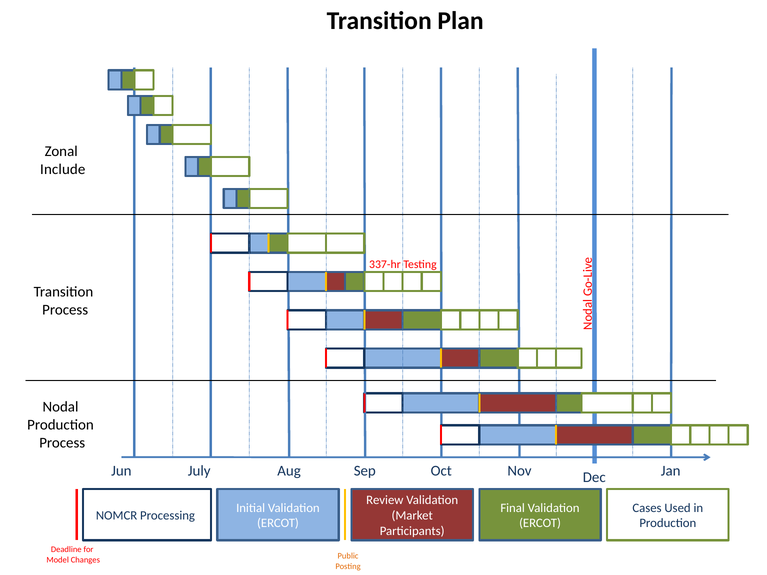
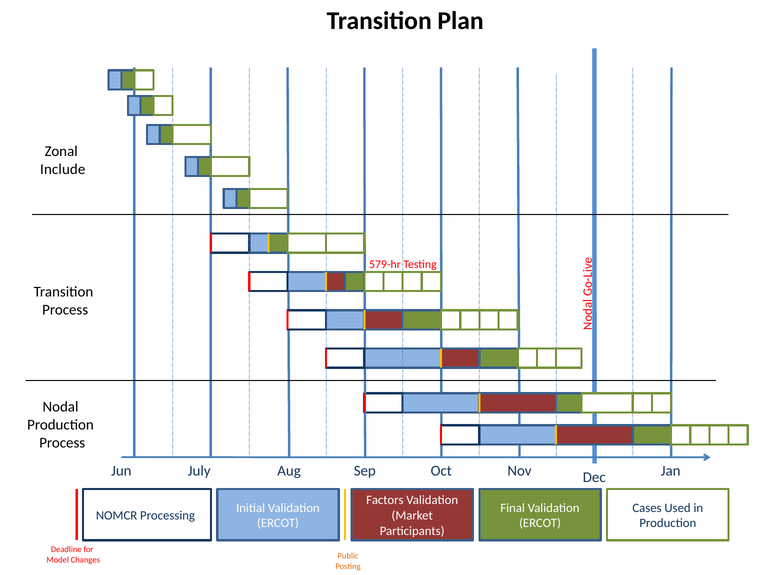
337-hr: 337-hr -> 579-hr
Review: Review -> Factors
